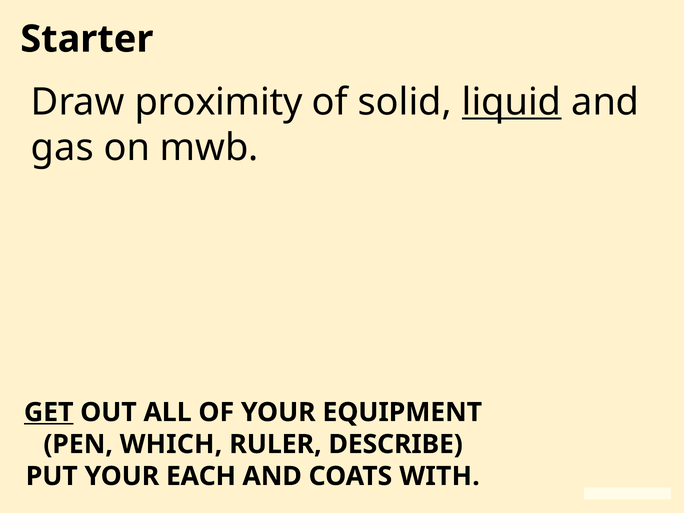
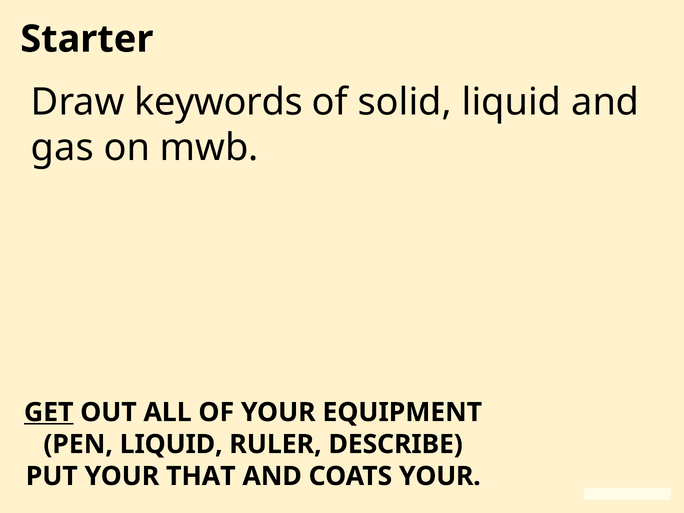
proximity: proximity -> keywords
liquid at (512, 102) underline: present -> none
PEN WHICH: WHICH -> LIQUID
EACH: EACH -> THAT
COATS WITH: WITH -> YOUR
